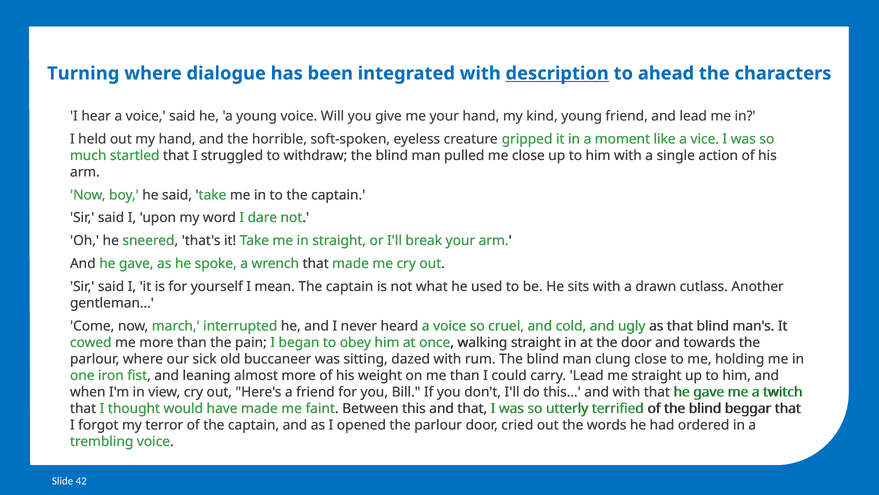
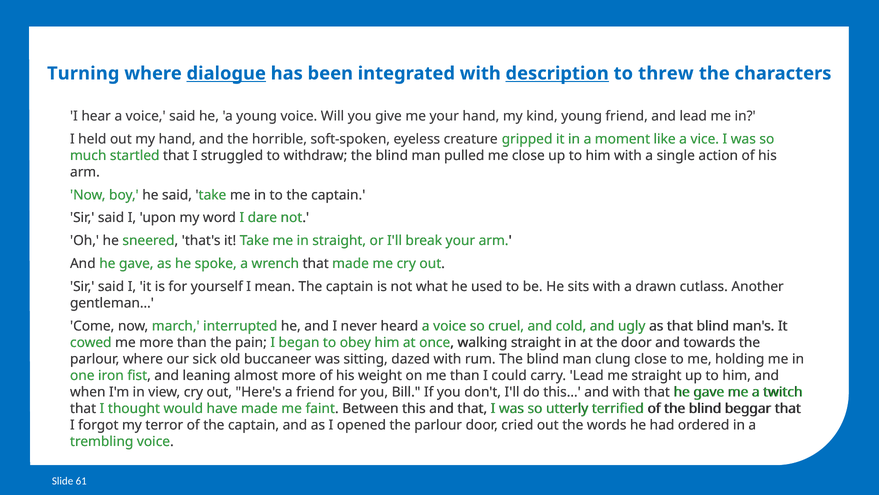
dialogue underline: none -> present
ahead: ahead -> threw
42: 42 -> 61
